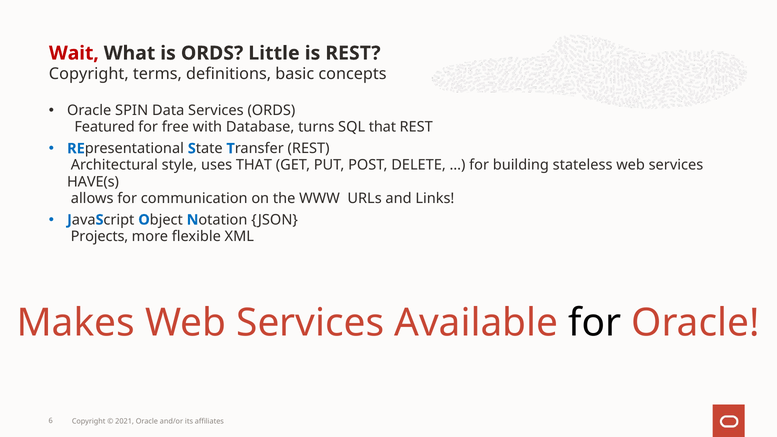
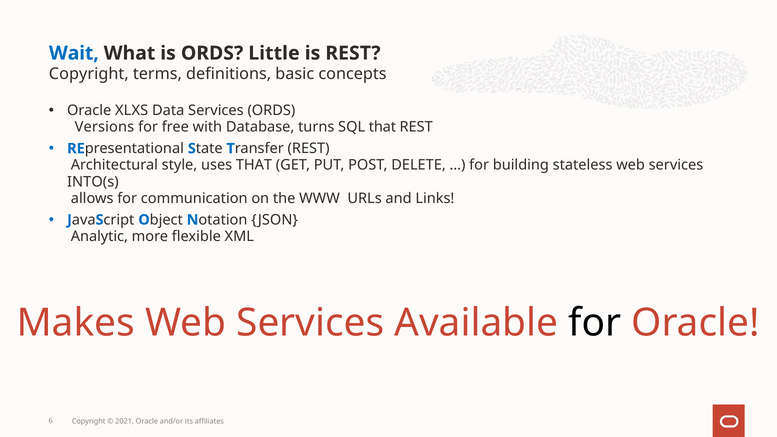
Wait colour: red -> blue
SPIN: SPIN -> XLXS
Featured: Featured -> Versions
HAVE(s: HAVE(s -> INTO(s
Projects: Projects -> Analytic
